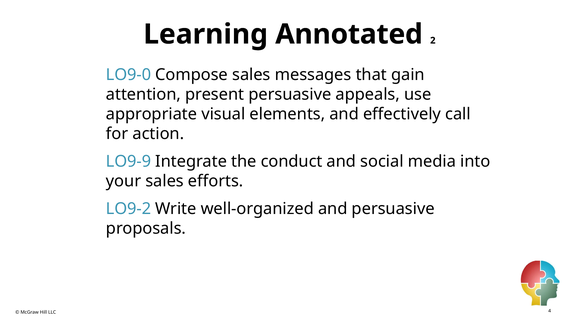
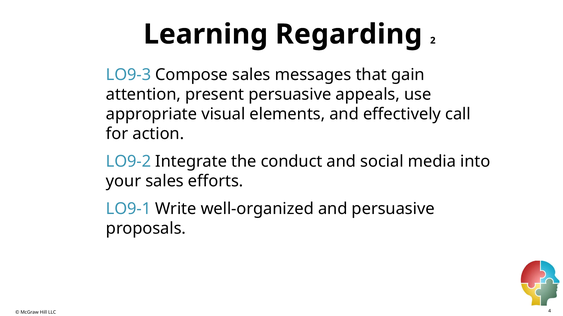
Annotated: Annotated -> Regarding
LO9-0: LO9-0 -> LO9-3
LO9-9: LO9-9 -> LO9-2
LO9-2: LO9-2 -> LO9-1
